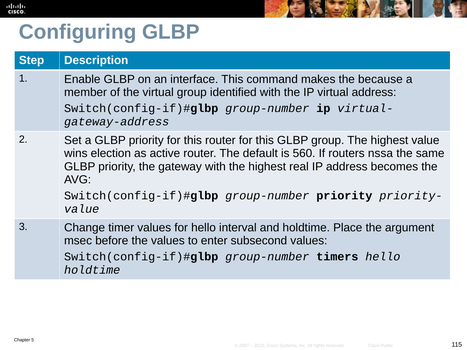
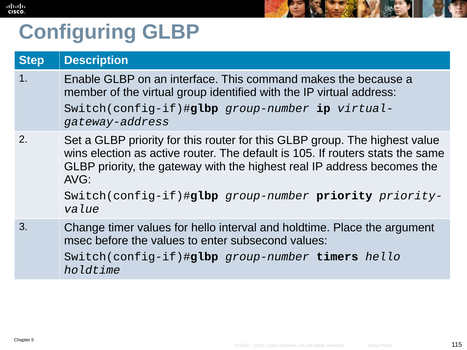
560: 560 -> 105
nssa: nssa -> stats
